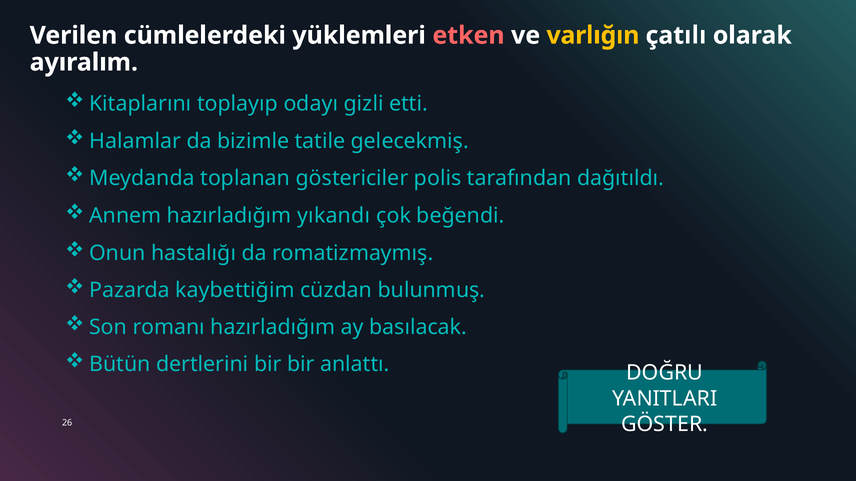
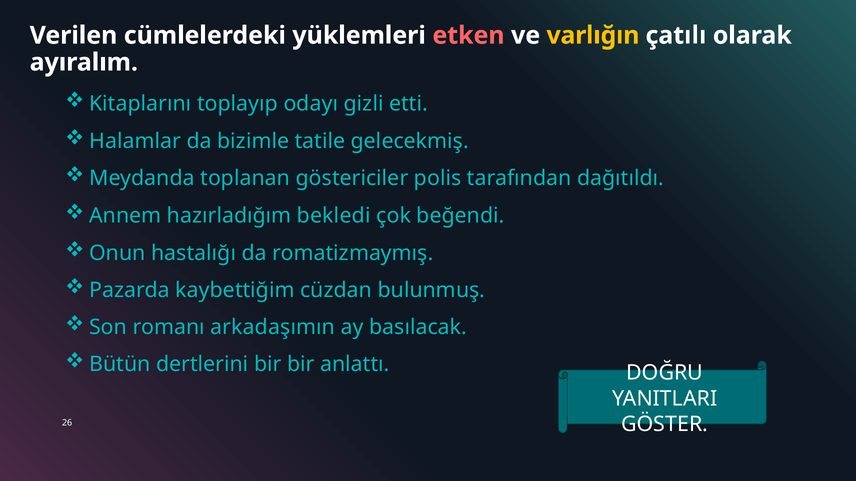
yıkandı: yıkandı -> bekledi
romanı hazırladığım: hazırladığım -> arkadaşımın
